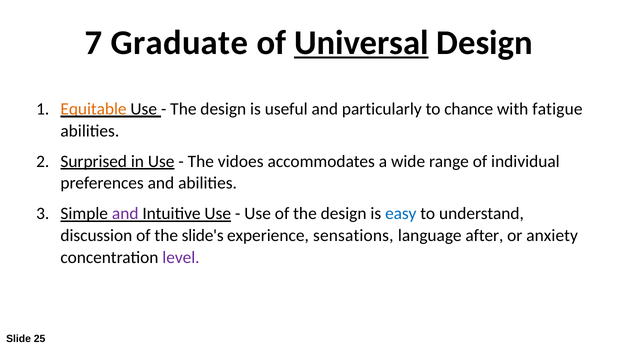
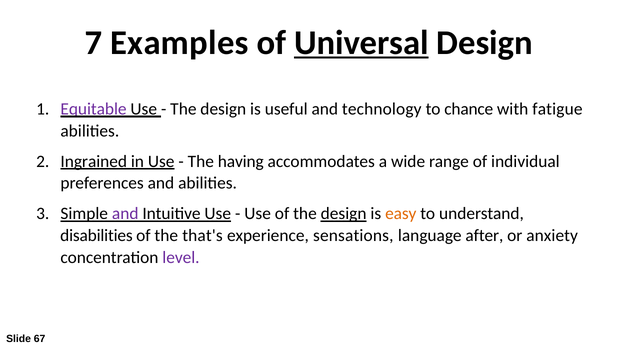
Graduate: Graduate -> Examples
Equitable colour: orange -> purple
particularly: particularly -> technology
Surprised: Surprised -> Ingrained
vidoes: vidoes -> having
design at (344, 214) underline: none -> present
easy colour: blue -> orange
discussion: discussion -> disabilities
slide's: slide's -> that's
25: 25 -> 67
